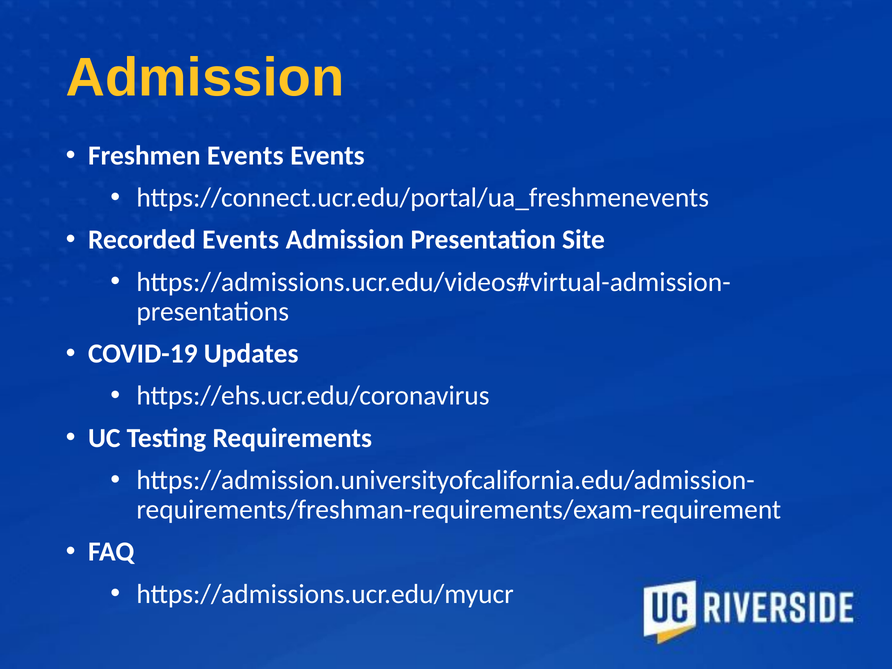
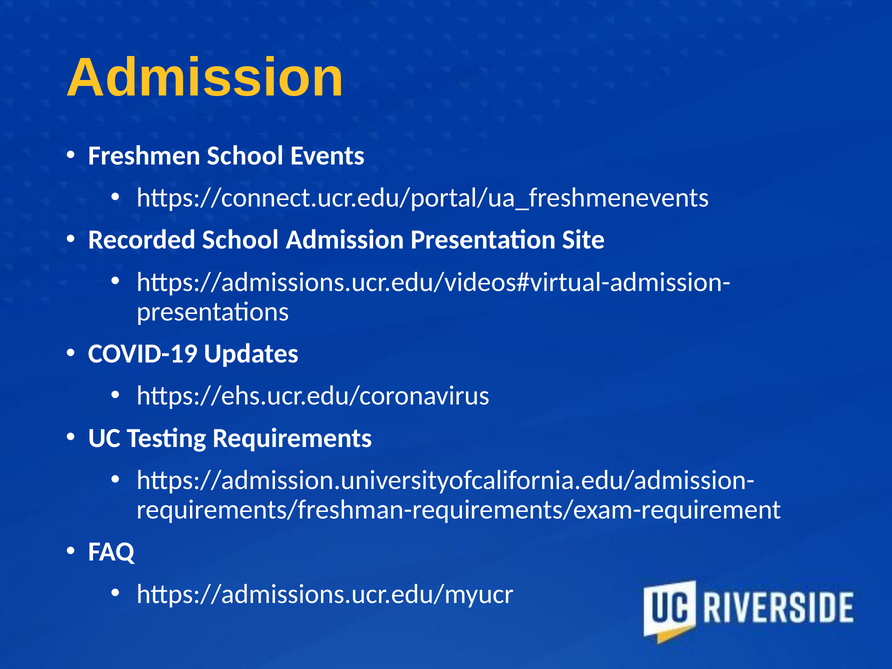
Freshmen Events: Events -> School
Recorded Events: Events -> School
